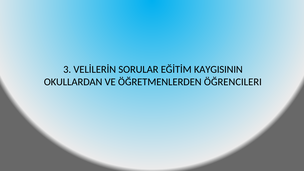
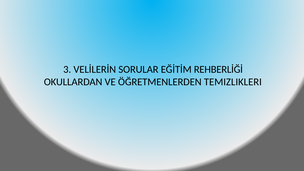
KAYGISININ: KAYGISININ -> REHBERLİĞİ
ÖĞRENCILERI: ÖĞRENCILERI -> TEMIZLIKLERI
